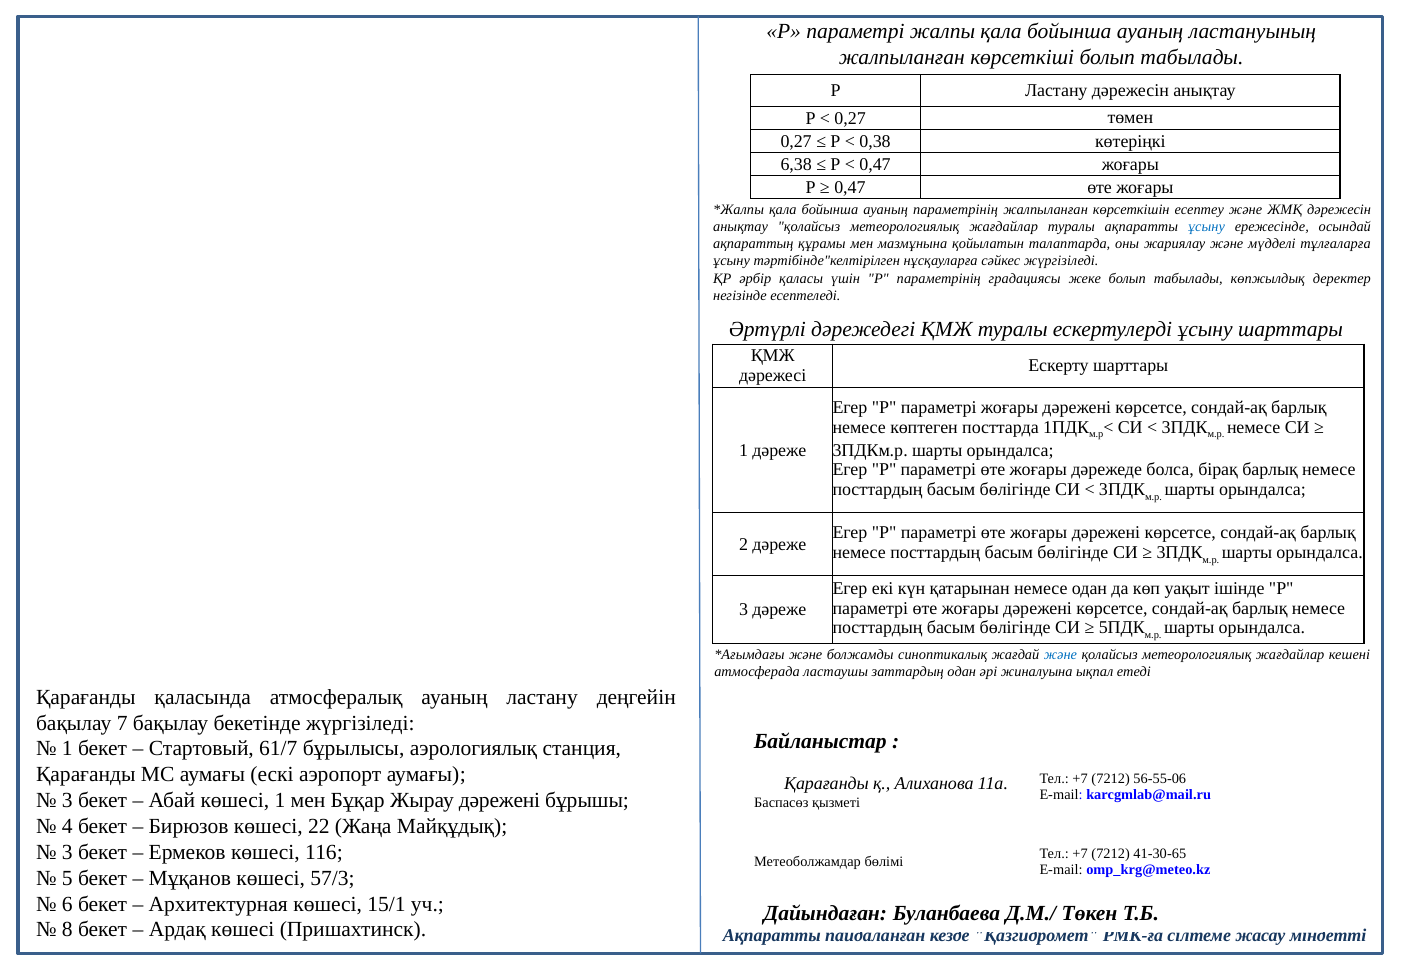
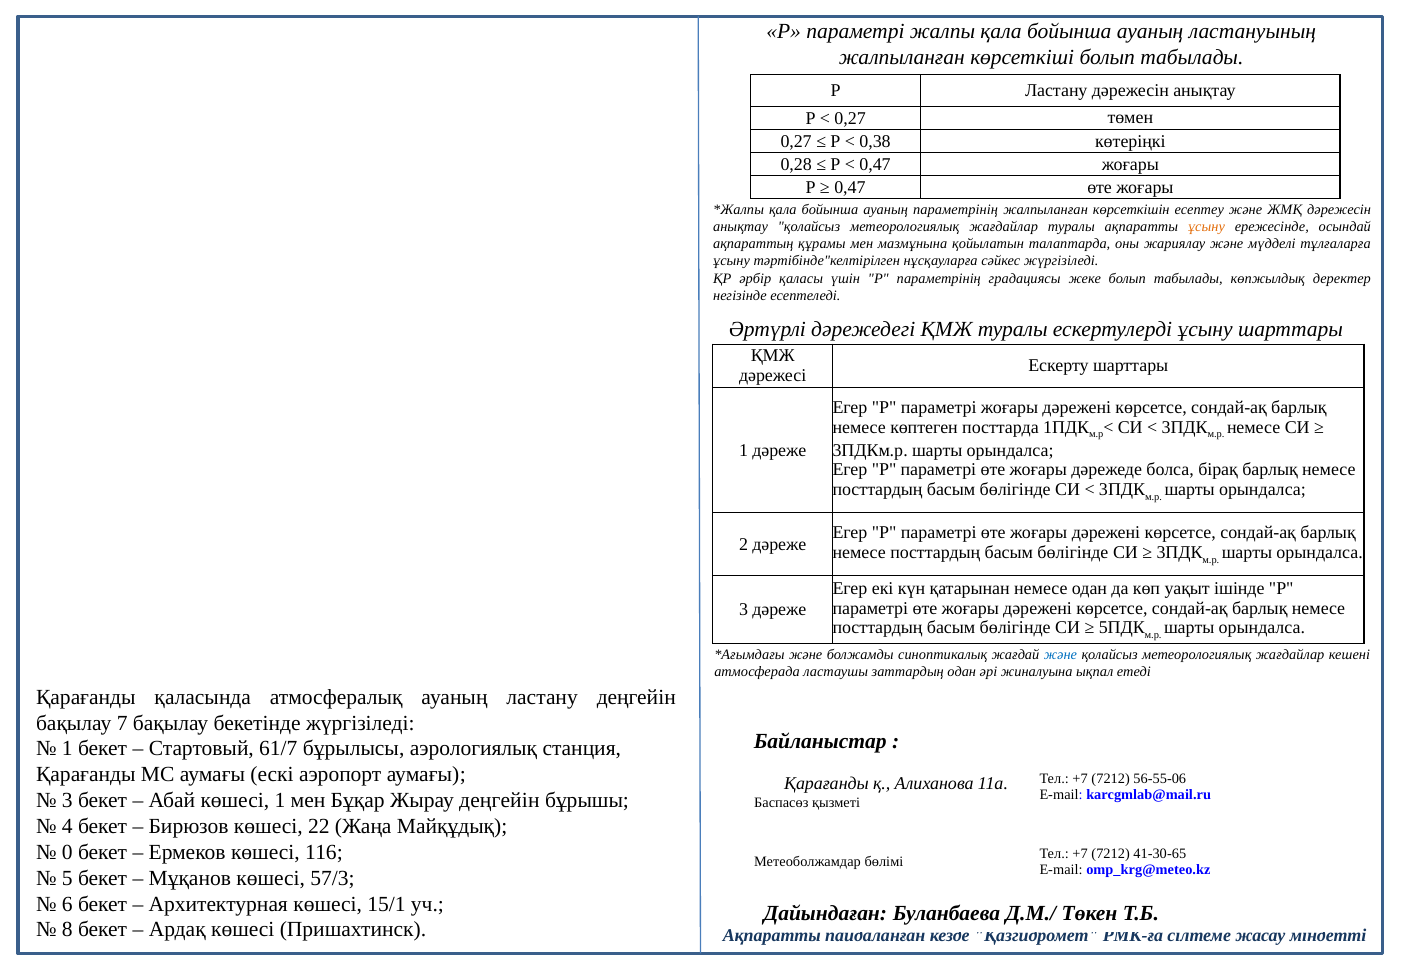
6,38: 6,38 -> 0,28
ұсыну at (1206, 227) colour: blue -> orange
Жырау дәрежені: дәрежені -> деңгейін
3 at (67, 852): 3 -> 0
